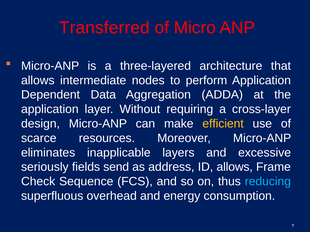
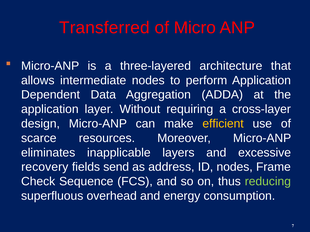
seriously: seriously -> recovery
ID allows: allows -> nodes
reducing colour: light blue -> light green
